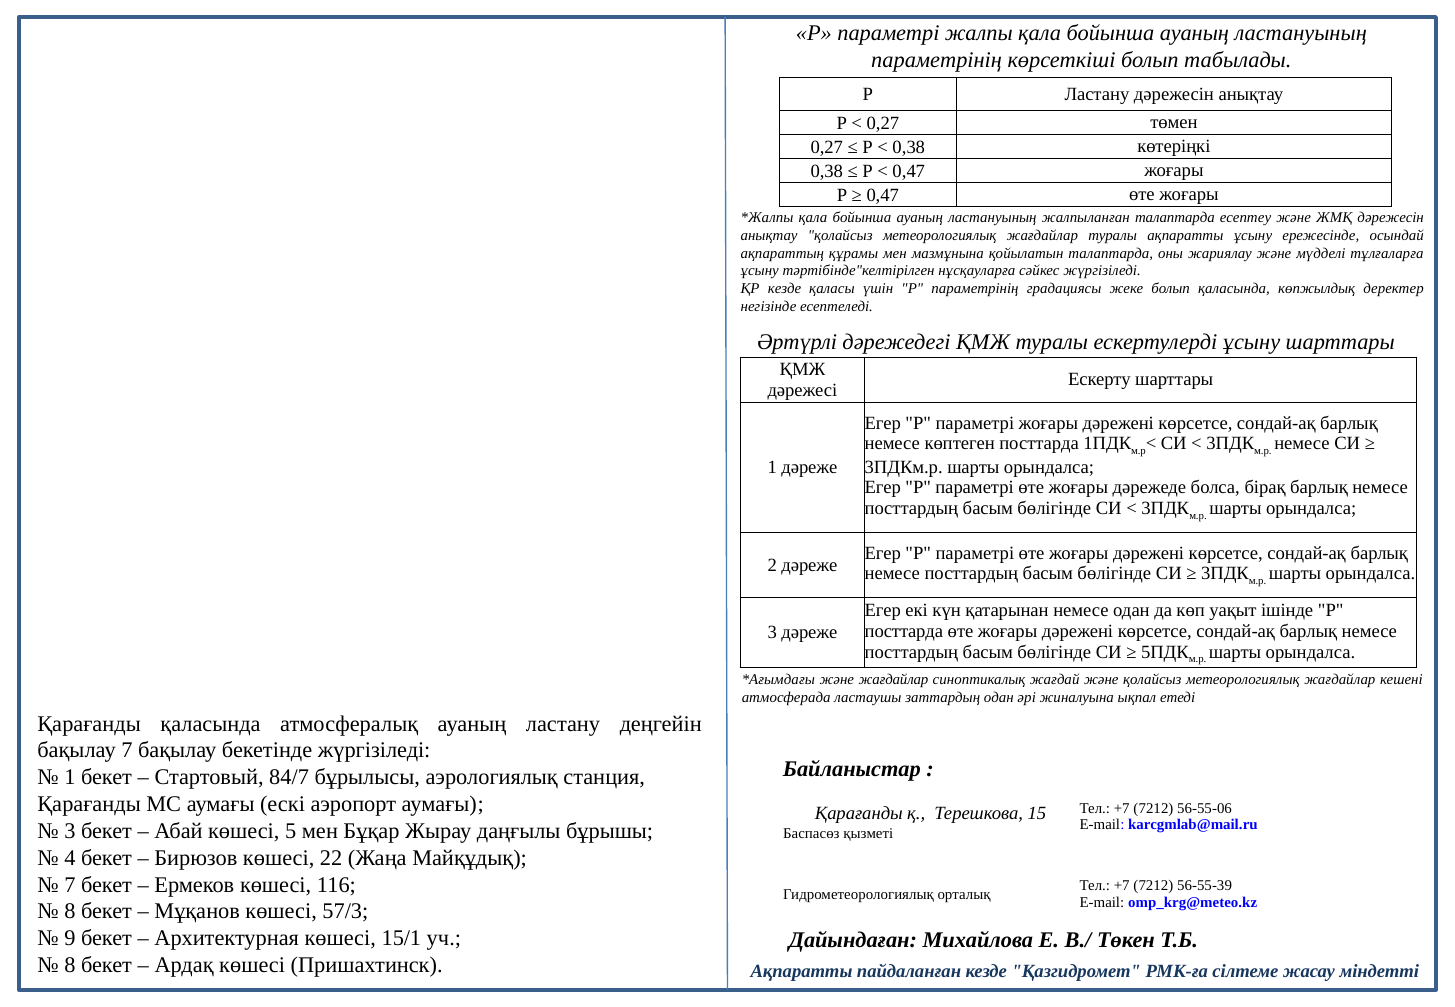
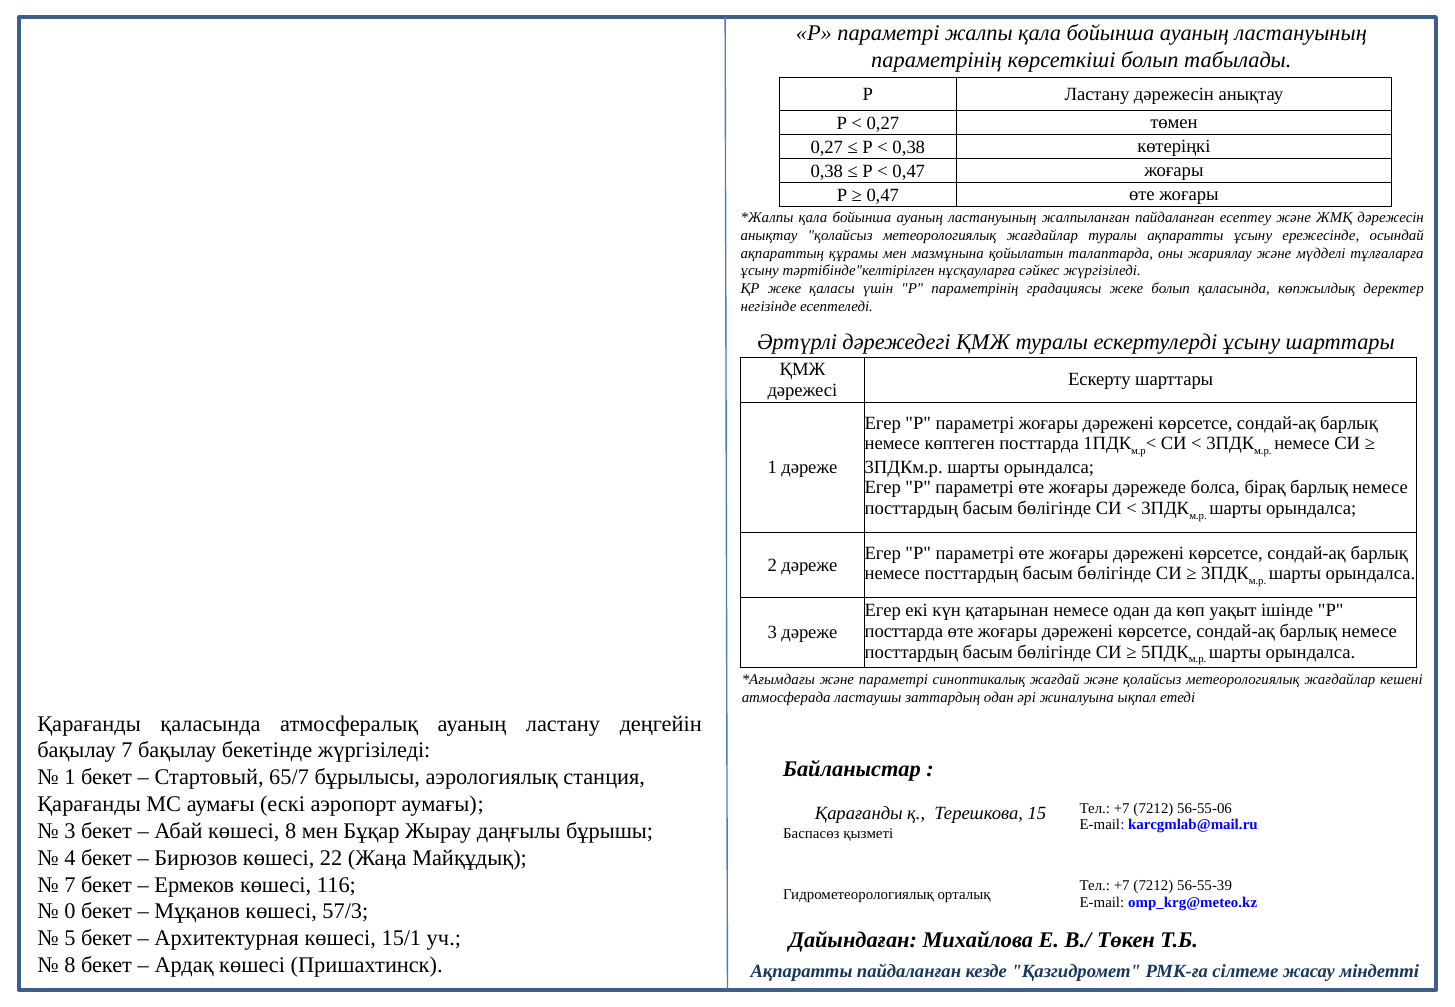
жалпыланған талаптарда: талаптарда -> пайдаланған
ҚР кезде: кезде -> жеке
және жағдайлар: жағдайлар -> параметрі
84/7: 84/7 -> 65/7
көшесі 5: 5 -> 8
8 at (70, 912): 8 -> 0
9: 9 -> 5
